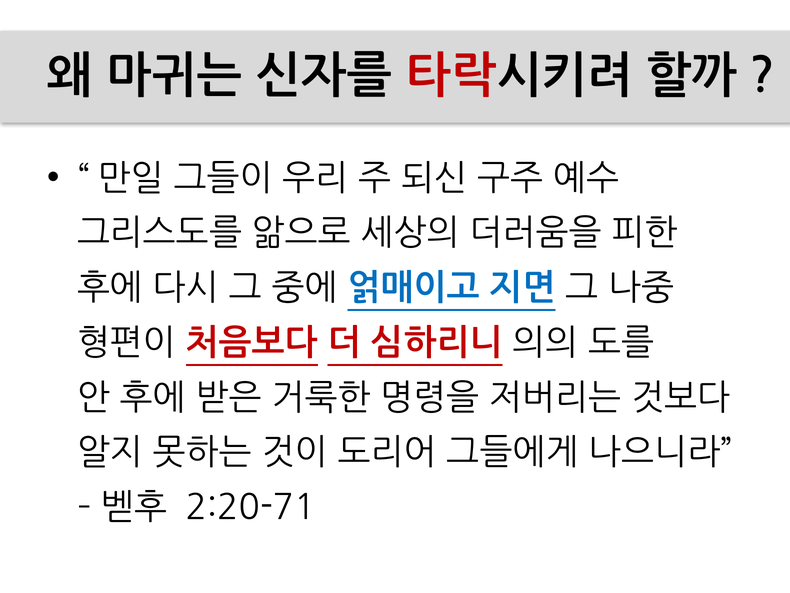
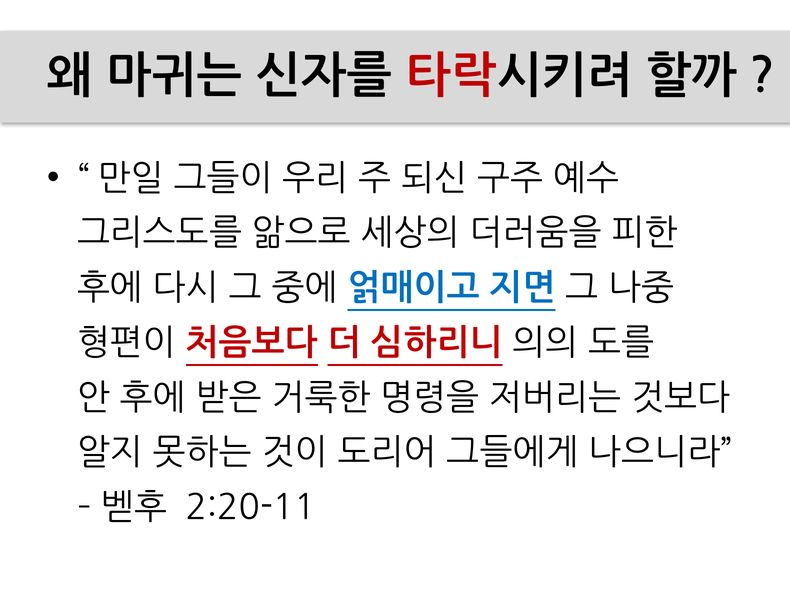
2:20-71: 2:20-71 -> 2:20-11
